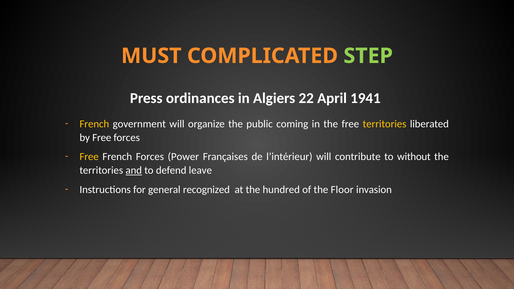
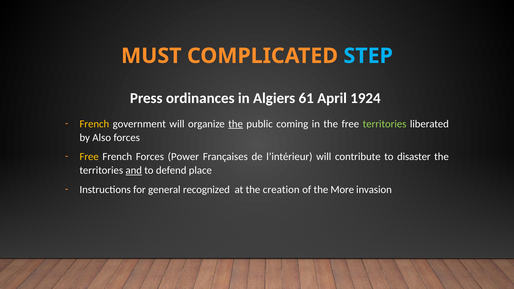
STEP colour: light green -> light blue
22: 22 -> 61
1941: 1941 -> 1924
the at (236, 124) underline: none -> present
territories at (385, 124) colour: yellow -> light green
by Free: Free -> Also
without: without -> disaster
leave: leave -> place
hundred: hundred -> creation
Floor: Floor -> More
